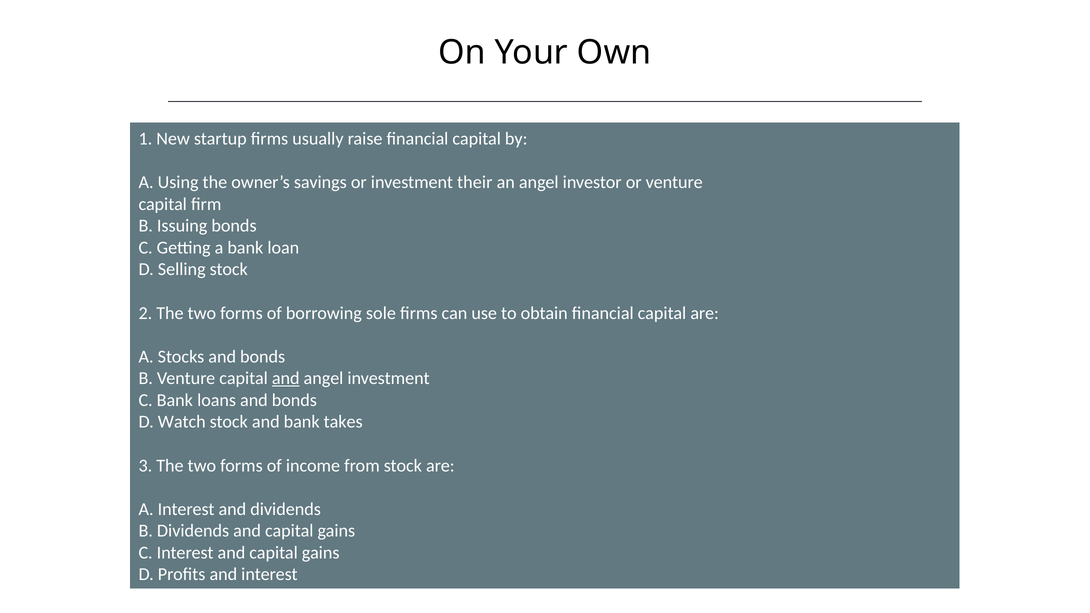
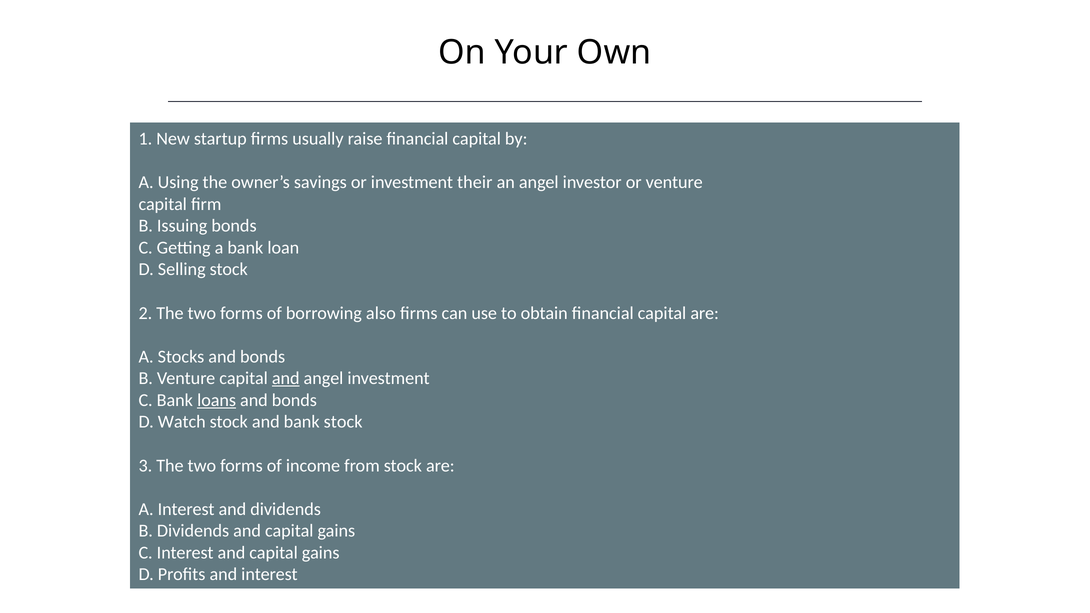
sole: sole -> also
loans underline: none -> present
bank takes: takes -> stock
